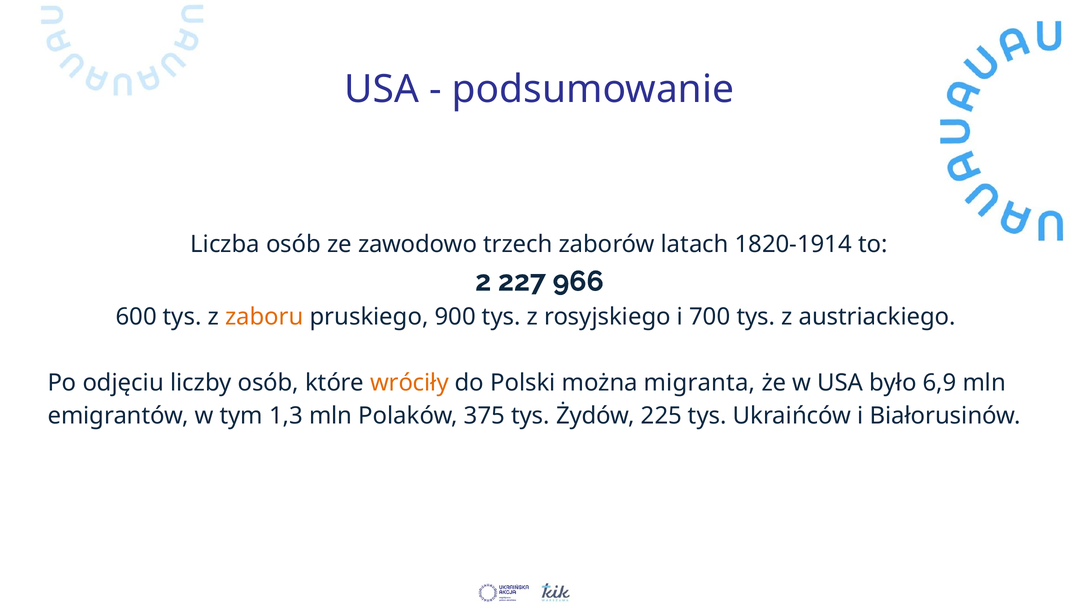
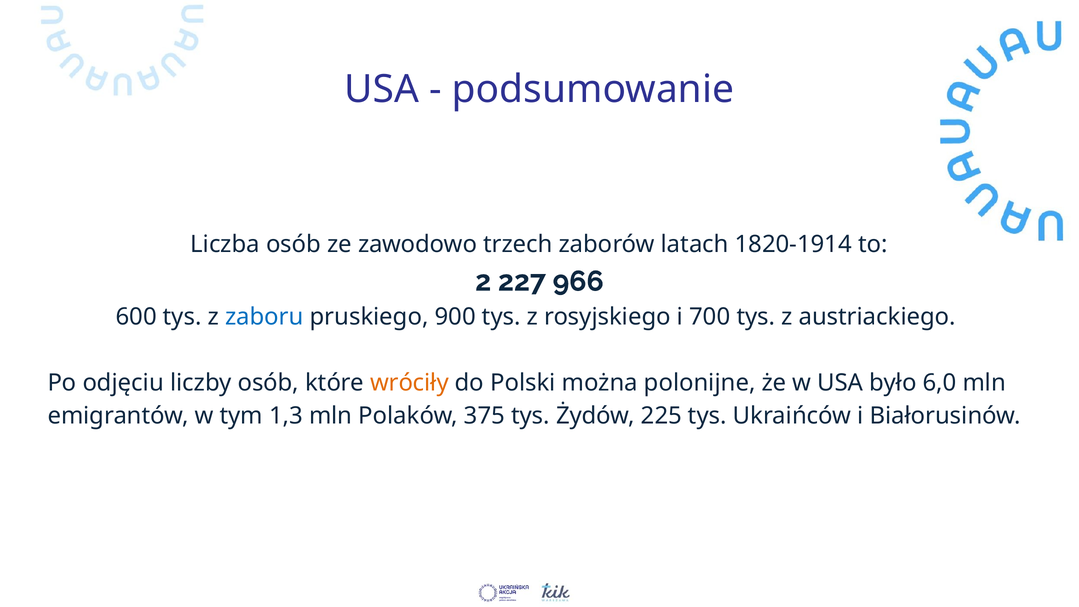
zaboru colour: orange -> blue
migranta: migranta -> polonijne
6,9: 6,9 -> 6,0
